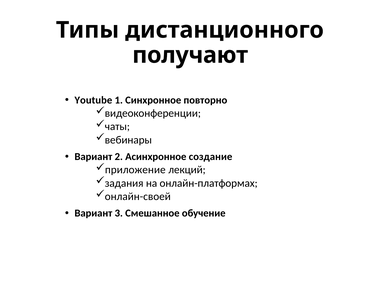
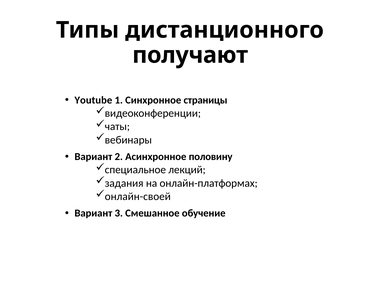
повторно: повторно -> страницы
создание: создание -> половину
приложение: приложение -> специальное
